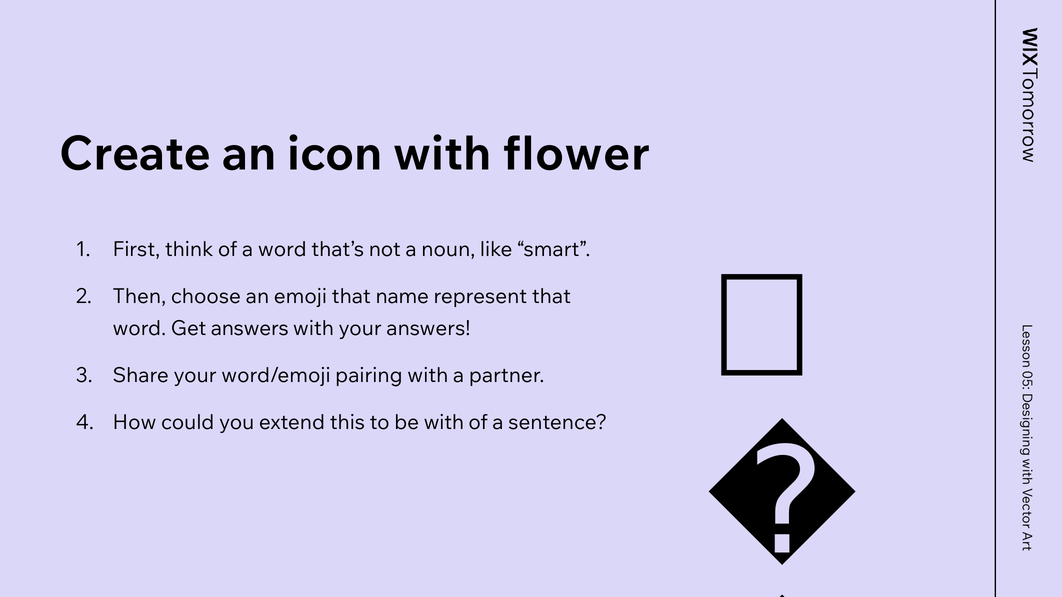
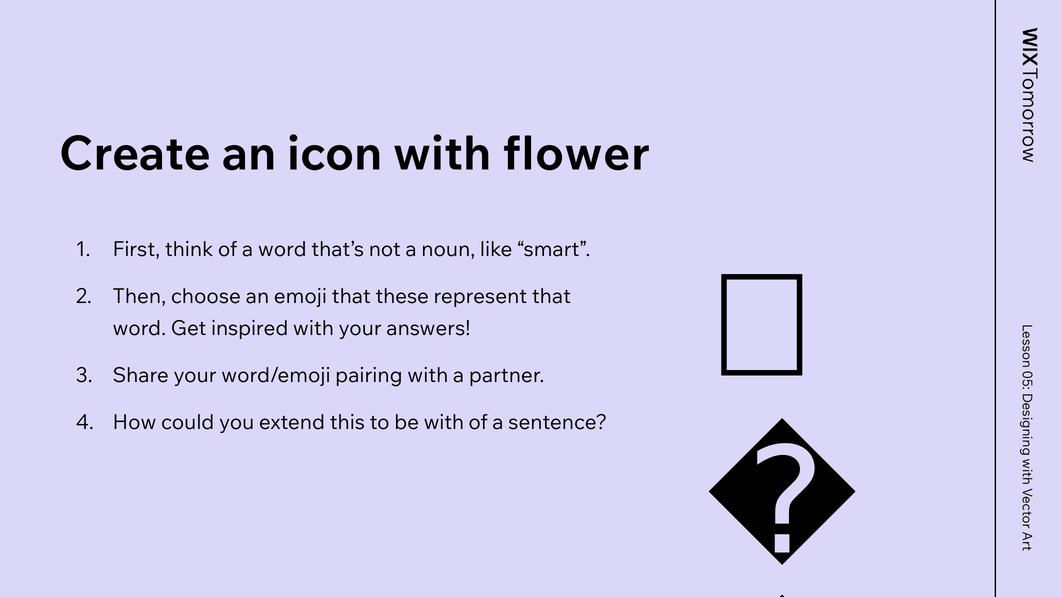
name: name -> these
Get answers: answers -> inspired
